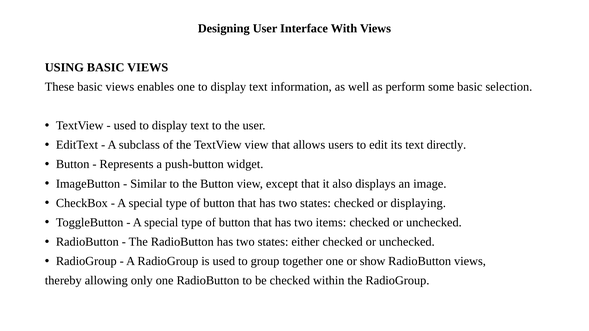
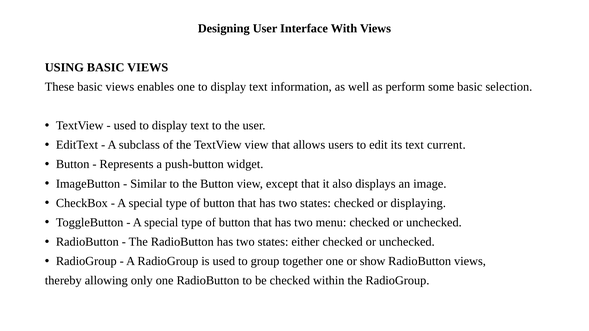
directly: directly -> current
items: items -> menu
